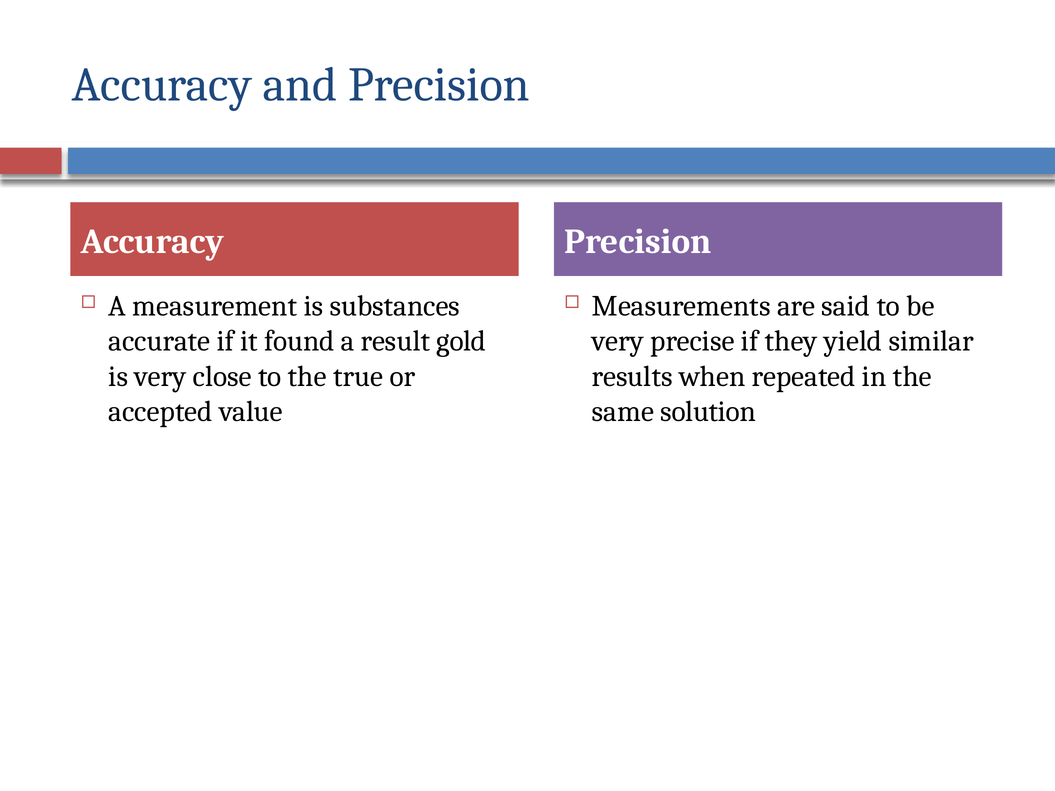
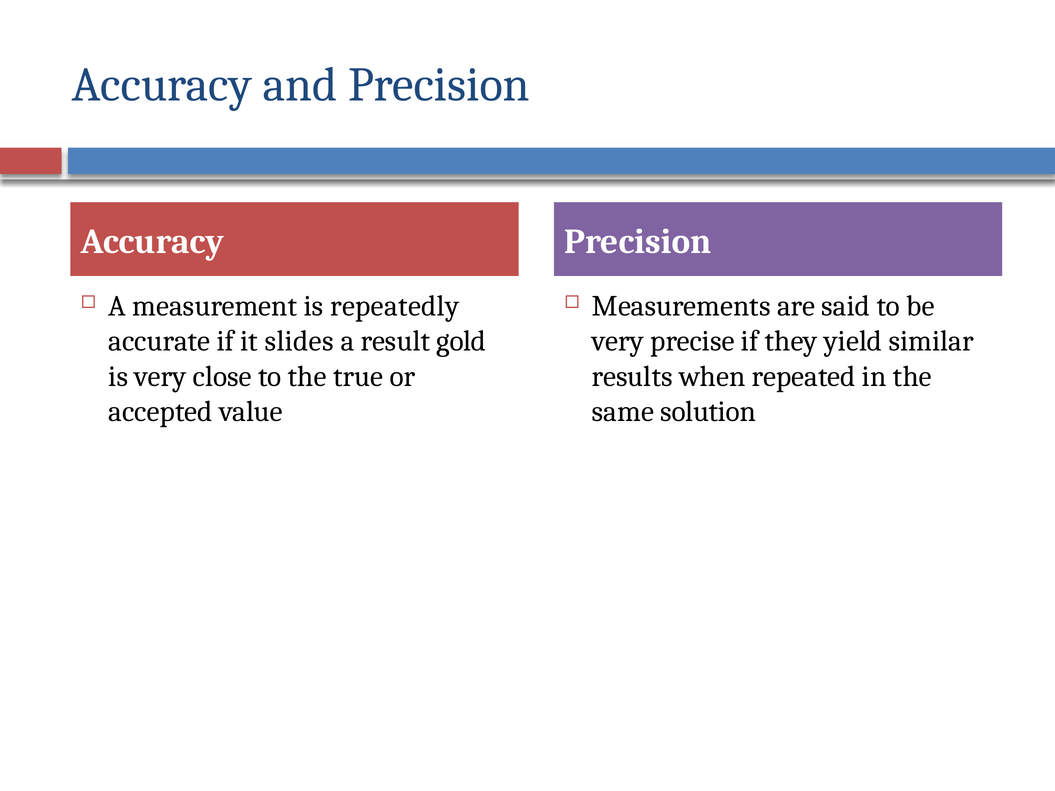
substances: substances -> repeatedly
found: found -> slides
